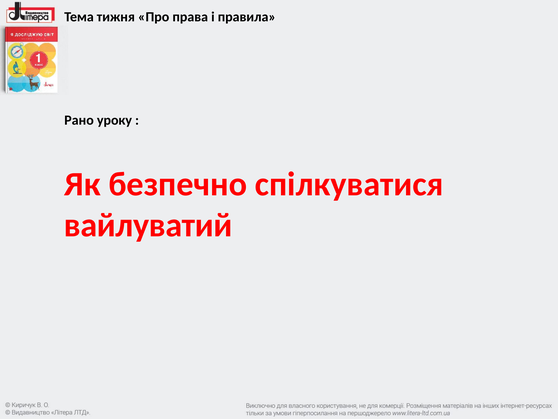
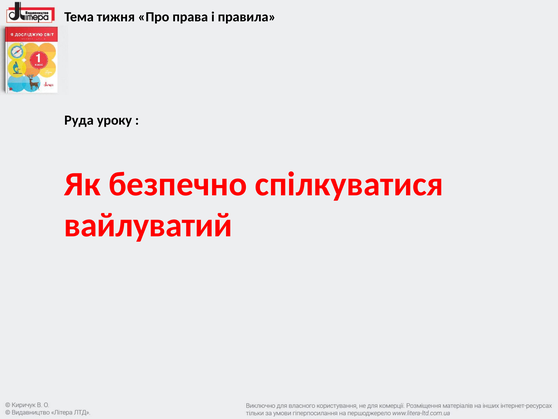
Рано: Рано -> Руда
